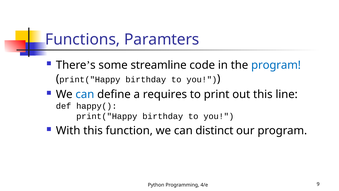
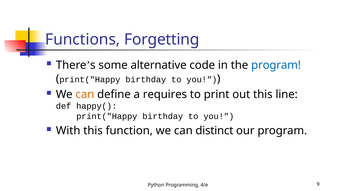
Paramters: Paramters -> Forgetting
streamline: streamline -> alternative
can at (85, 94) colour: blue -> orange
